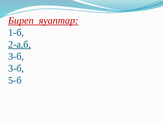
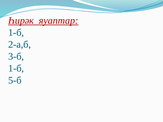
Биреп: Биреп -> Һирәк
2-а,б underline: present -> none
3-б at (16, 68): 3-б -> 1-б
